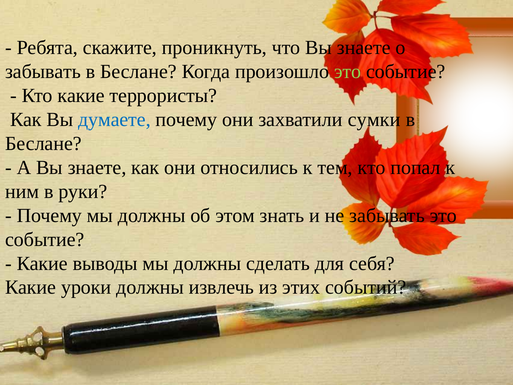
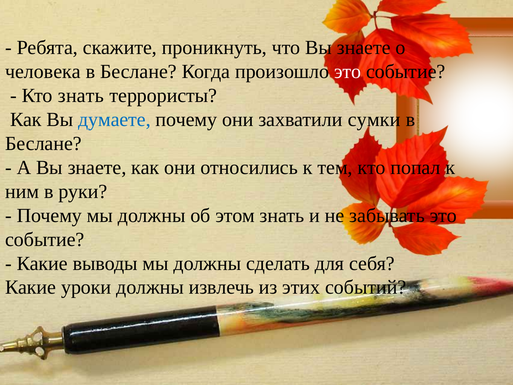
забывать at (43, 72): забывать -> человека
это at (348, 72) colour: light green -> white
Кто какие: какие -> знать
